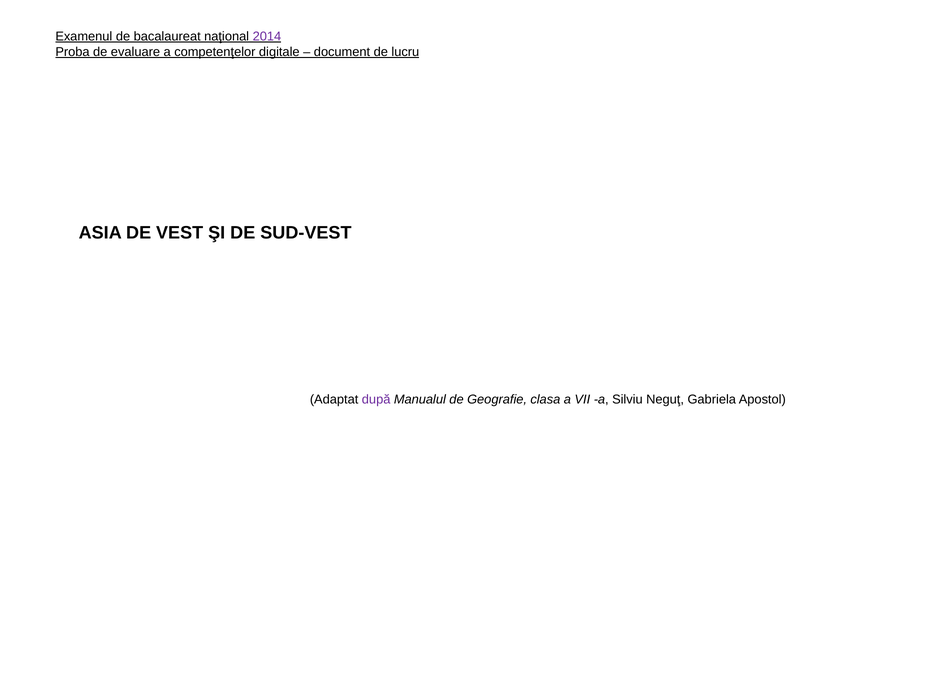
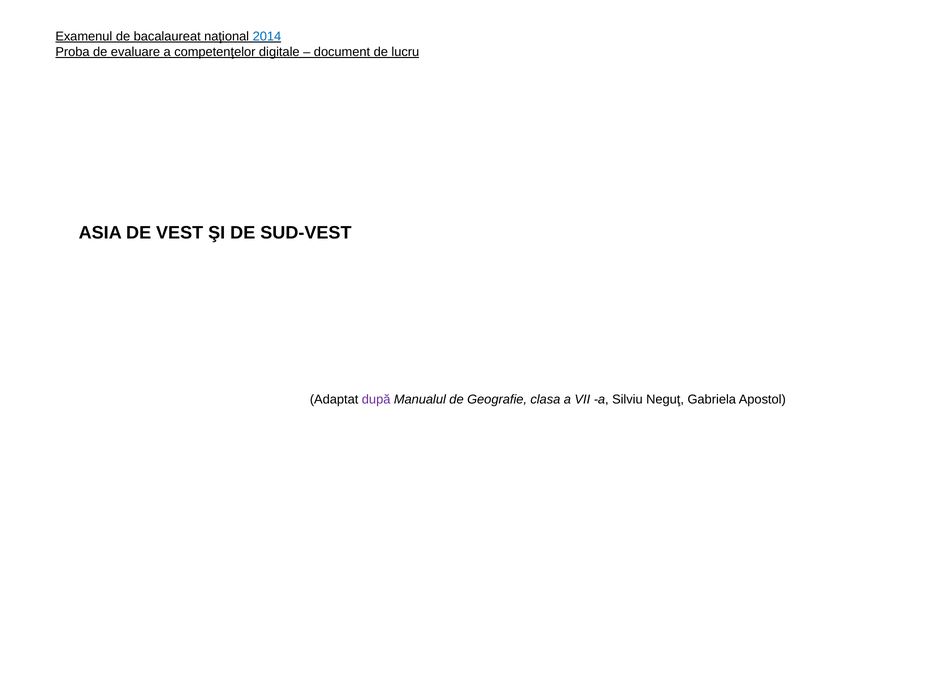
2014 colour: purple -> blue
